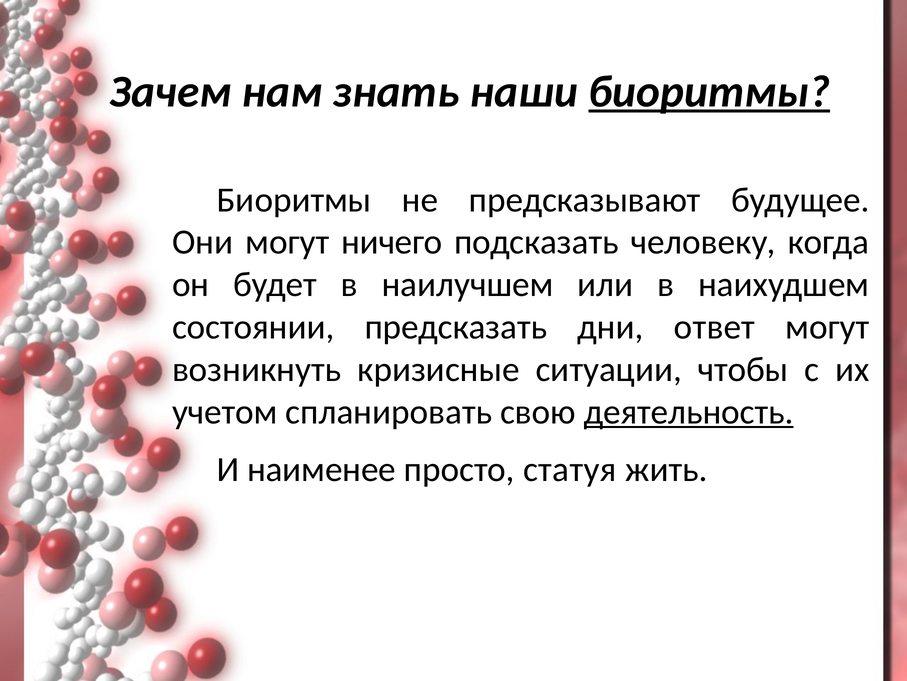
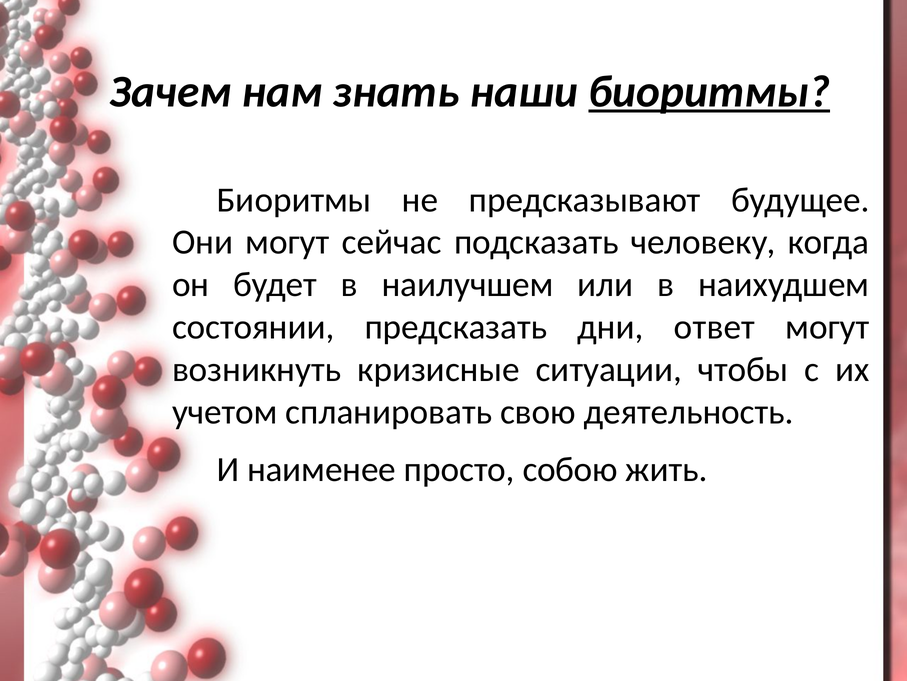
ничего: ничего -> сейчас
деятельность underline: present -> none
статуя: статуя -> собою
